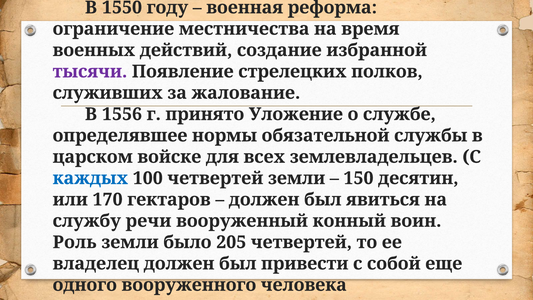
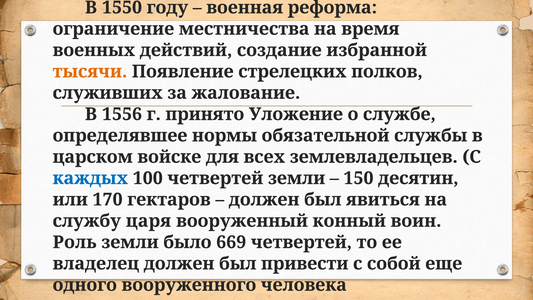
тысячи colour: purple -> orange
речи: речи -> царя
205: 205 -> 669
